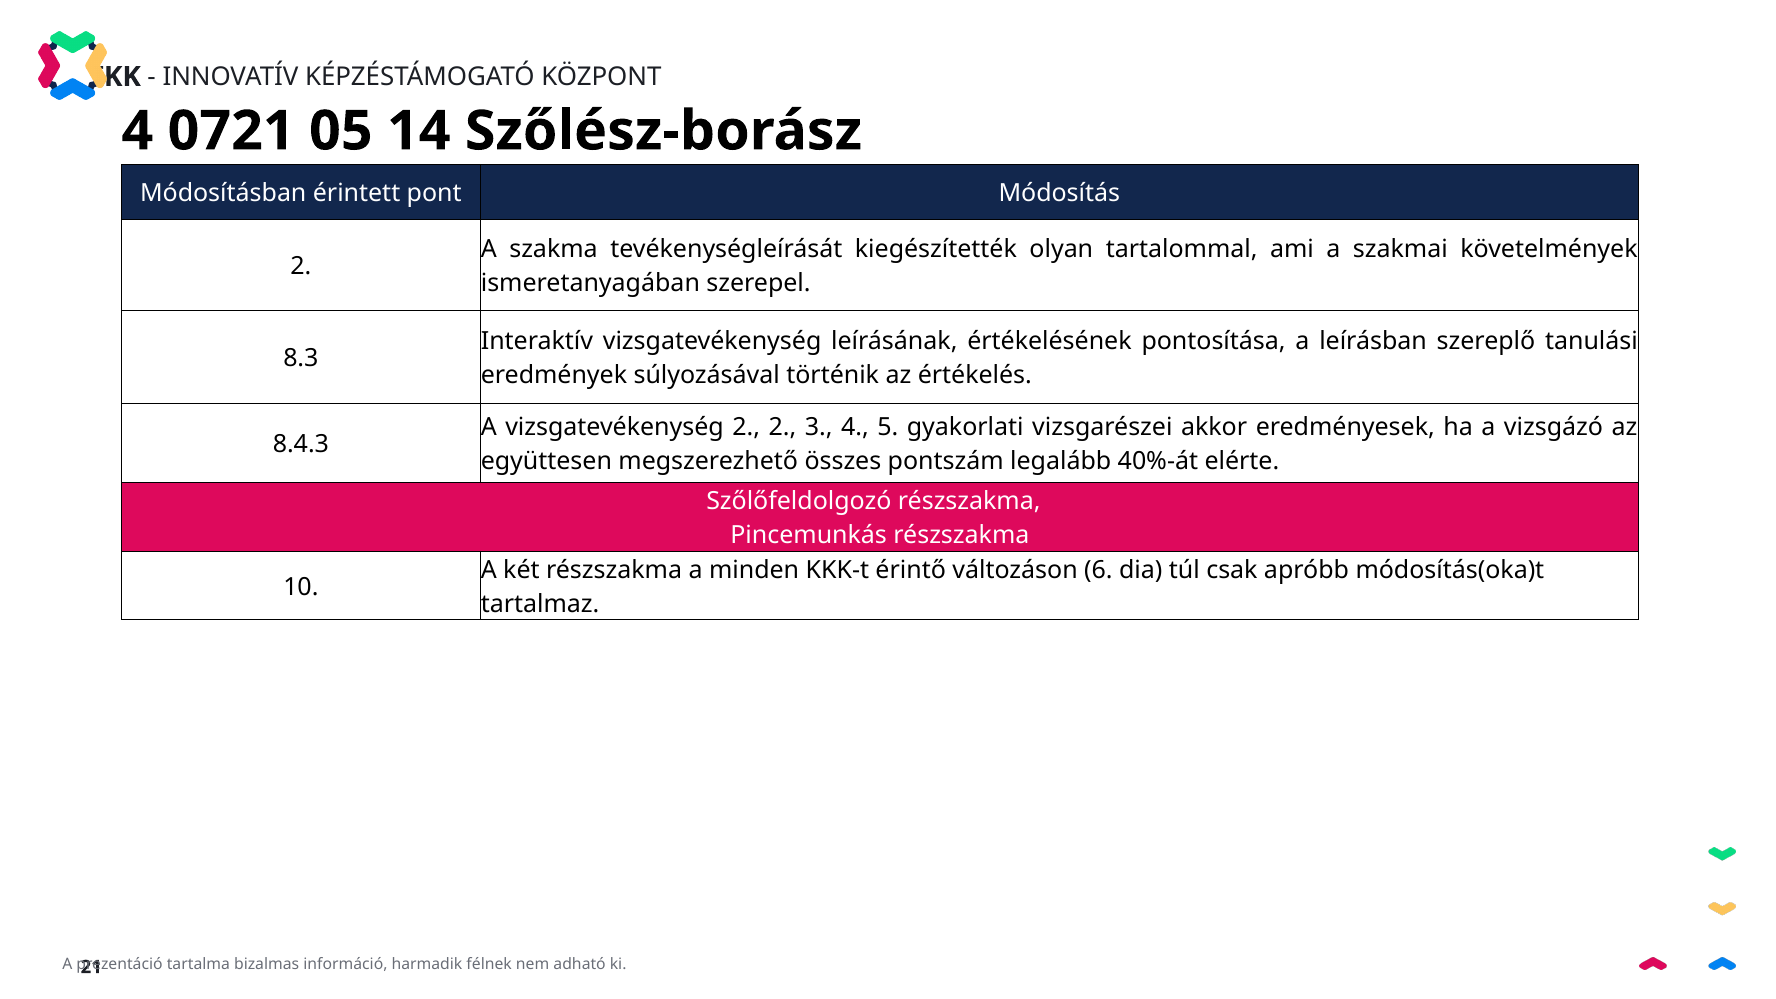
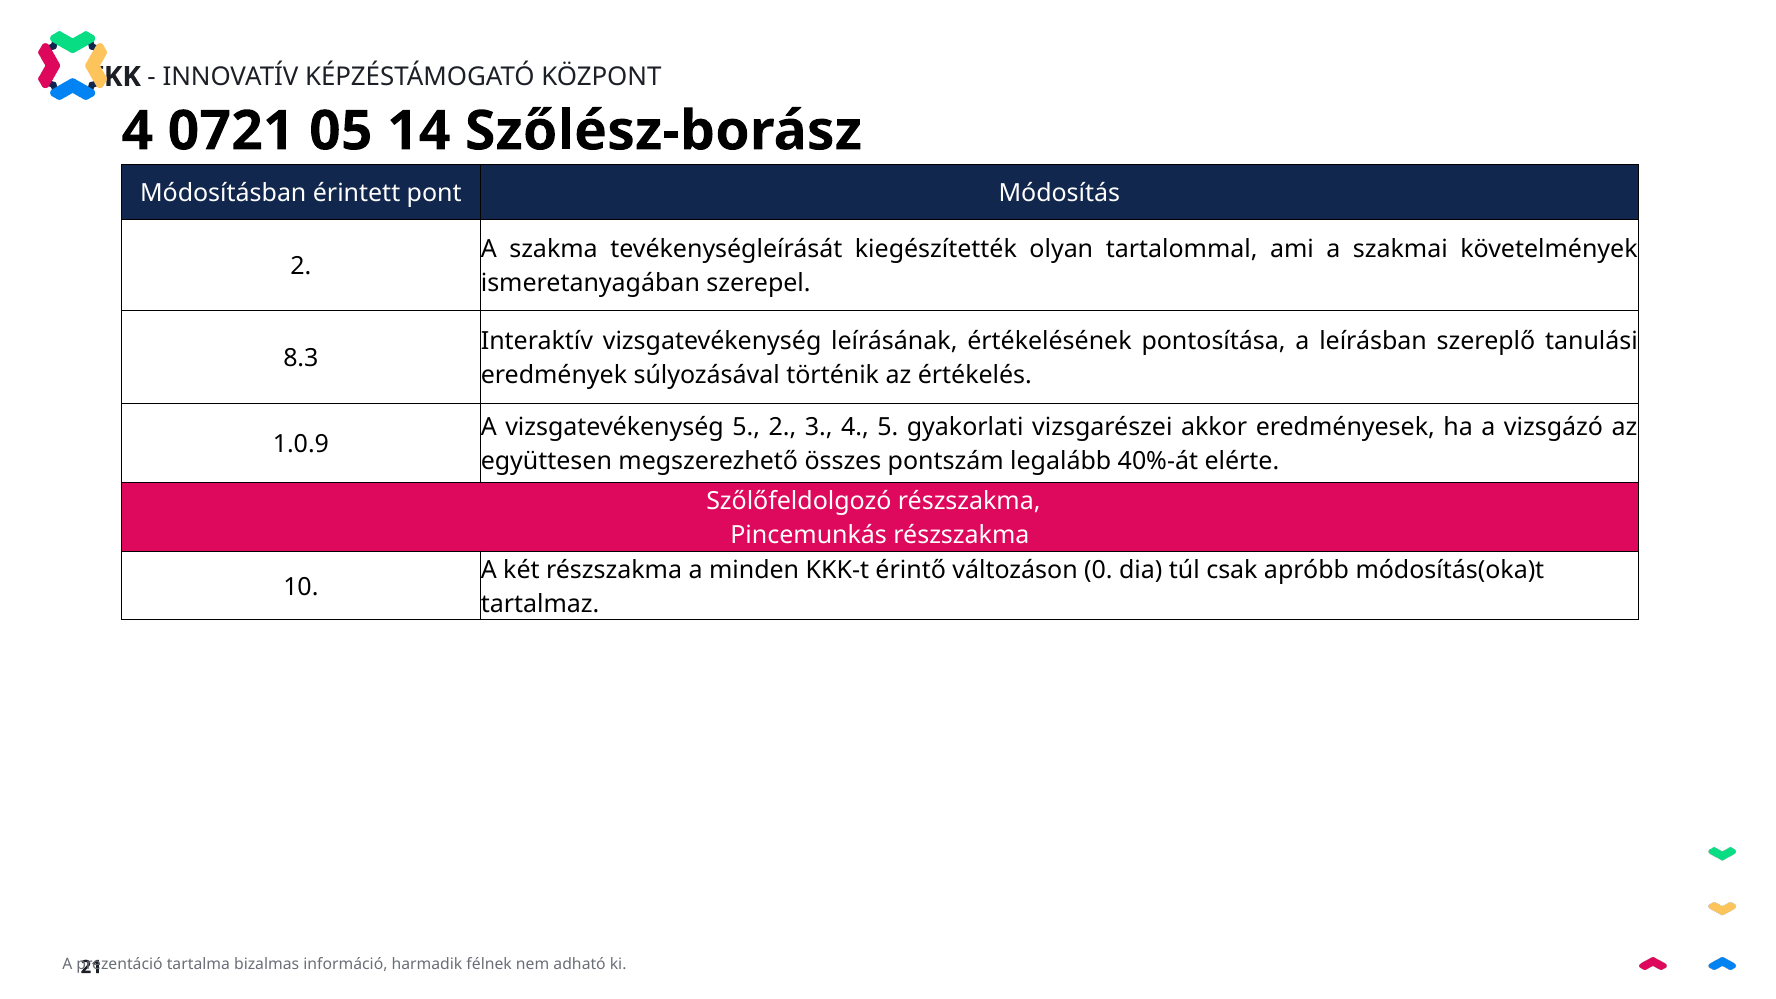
vizsgatevékenység 2: 2 -> 5
8.4.3: 8.4.3 -> 1.0.9
6: 6 -> 0
